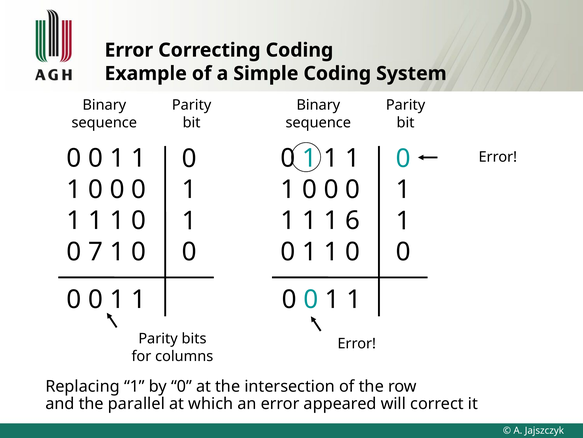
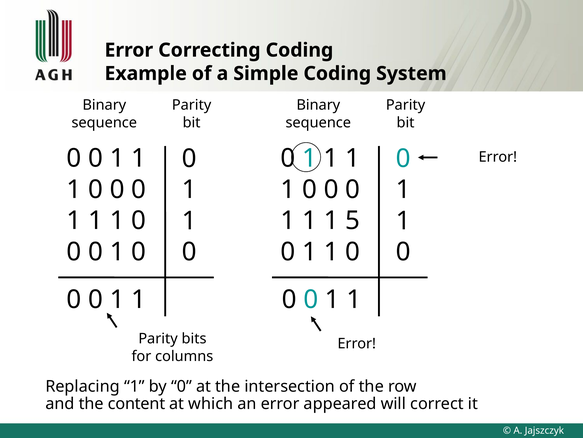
6: 6 -> 5
7 at (96, 251): 7 -> 0
parallel: parallel -> content
